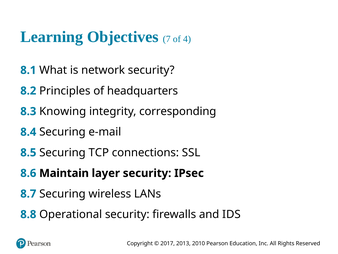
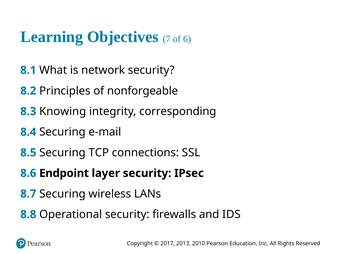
4: 4 -> 6
headquarters: headquarters -> nonforgeable
Maintain: Maintain -> Endpoint
